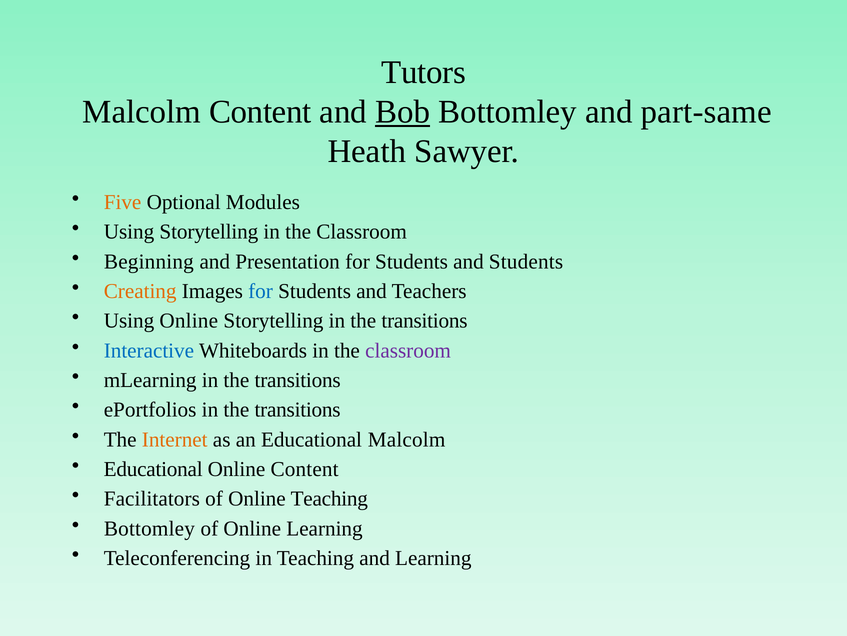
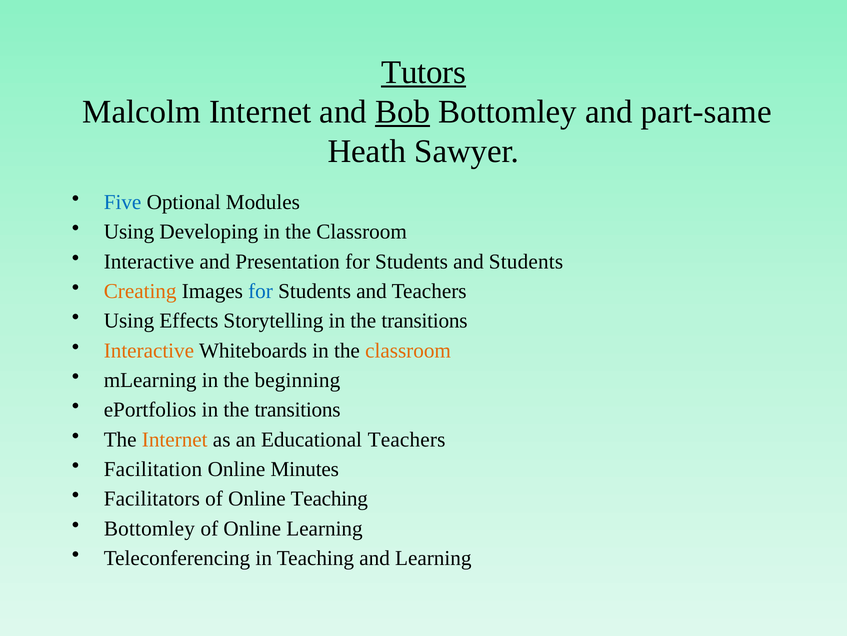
Tutors underline: none -> present
Malcolm Content: Content -> Internet
Five colour: orange -> blue
Using Storytelling: Storytelling -> Developing
Beginning at (149, 261): Beginning -> Interactive
Using Online: Online -> Effects
Interactive at (149, 350) colour: blue -> orange
classroom at (408, 350) colour: purple -> orange
mLearning in the transitions: transitions -> beginning
Educational Malcolm: Malcolm -> Teachers
Educational at (153, 469): Educational -> Facilitation
Online Content: Content -> Minutes
